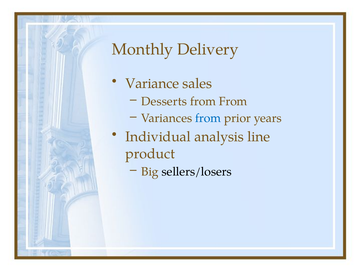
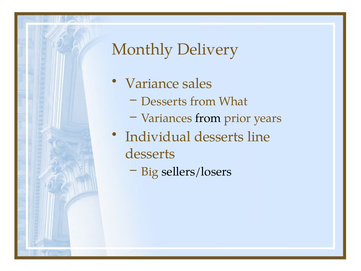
from From: From -> What
from at (208, 118) colour: blue -> black
Individual analysis: analysis -> desserts
product at (150, 154): product -> desserts
